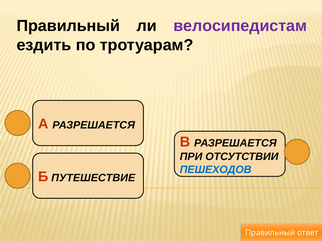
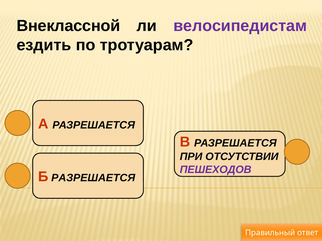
Правильный at (68, 26): Правильный -> Внеклассной
ПЕШЕХОДОВ colour: blue -> purple
Б ПУТЕШЕСТВИЕ: ПУТЕШЕСТВИЕ -> РАЗРЕШАЕТСЯ
